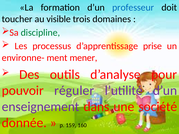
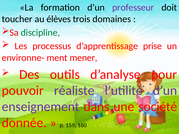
professeur colour: blue -> purple
visible: visible -> élèves
réguler: réguler -> réaliste
